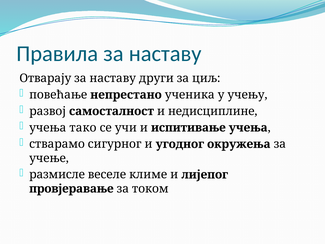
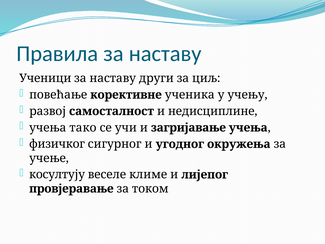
Отварају: Отварају -> Ученици
непрестано: непрестано -> корективне
испитивање: испитивање -> загријавање
стварамо: стварамо -> физичког
размисле: размисле -> косултују
